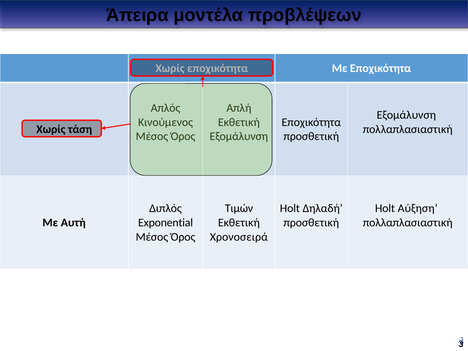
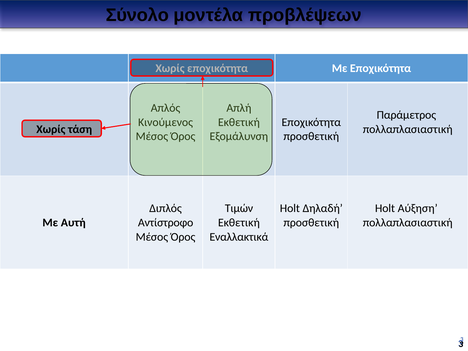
Άπειρα: Άπειρα -> Σύνολο
Εξομάλυνση at (406, 115): Εξομάλυνση -> Παράμετρος
Exponential: Exponential -> Αντίστροφο
Χρονοσειρά: Χρονοσειρά -> Εναλλακτικά
